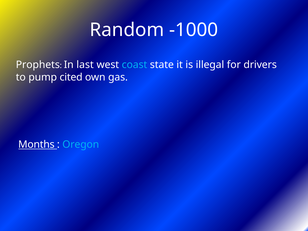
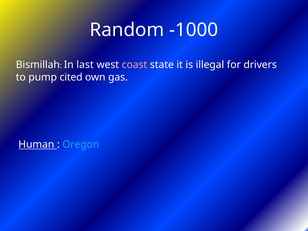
Prophets: Prophets -> Bismillah
coast colour: light blue -> pink
Months: Months -> Human
